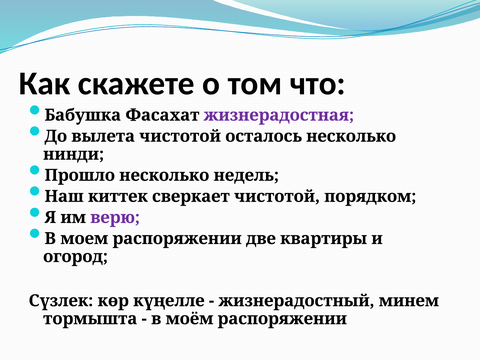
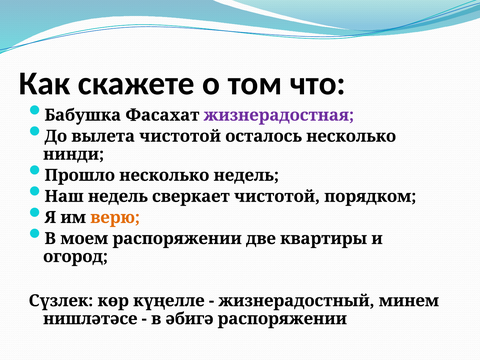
Наш киттек: киттек -> недель
верю colour: purple -> orange
тормышта: тормышта -> нишләтәсе
моём: моём -> әбигә
